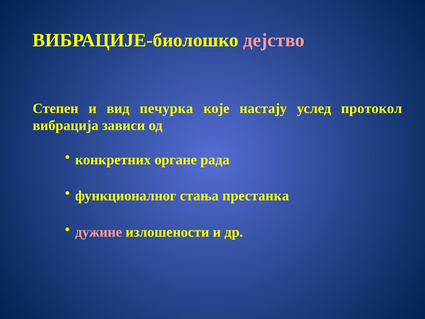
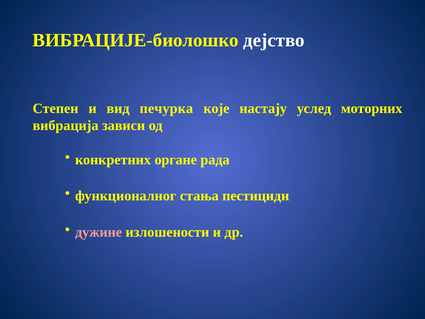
дејство colour: pink -> white
протокол: протокол -> моторних
престанка: престанка -> пестициди
